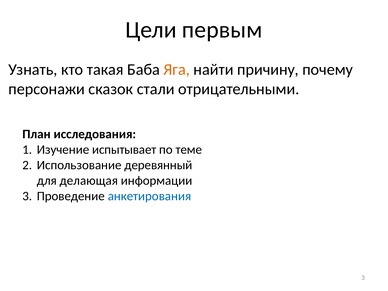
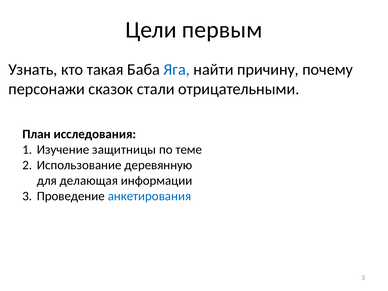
Яга colour: orange -> blue
испытывает: испытывает -> защитницы
деревянный: деревянный -> деревянную
